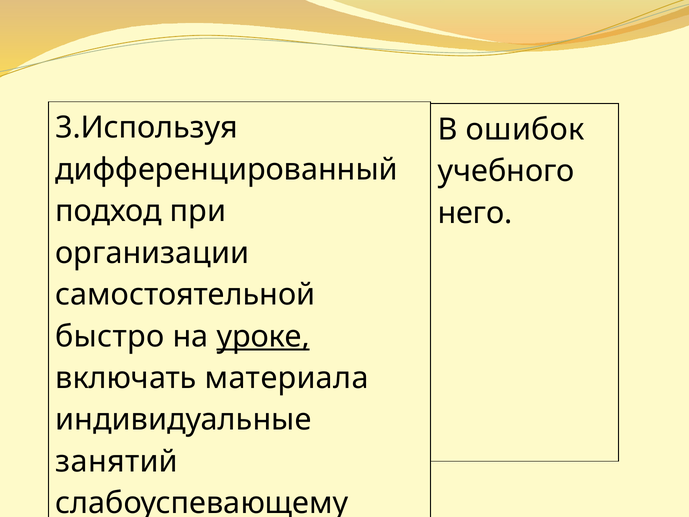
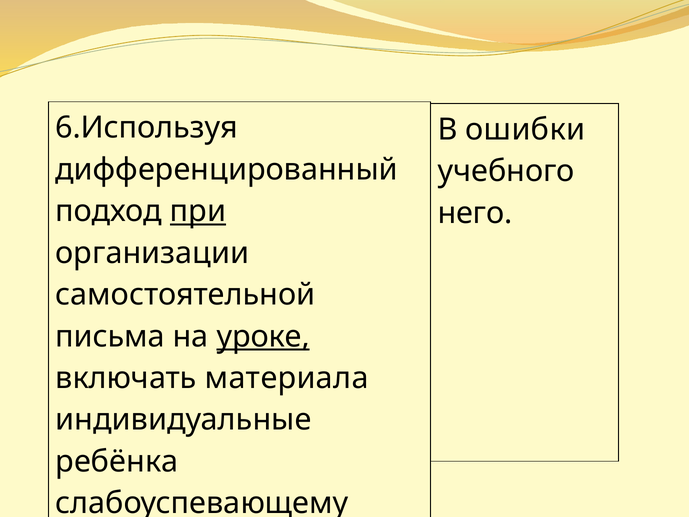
3.Используя: 3.Используя -> 6.Используя
ошибок: ошибок -> ошибки
при underline: none -> present
быстро: быстро -> письма
занятий: занятий -> ребёнка
